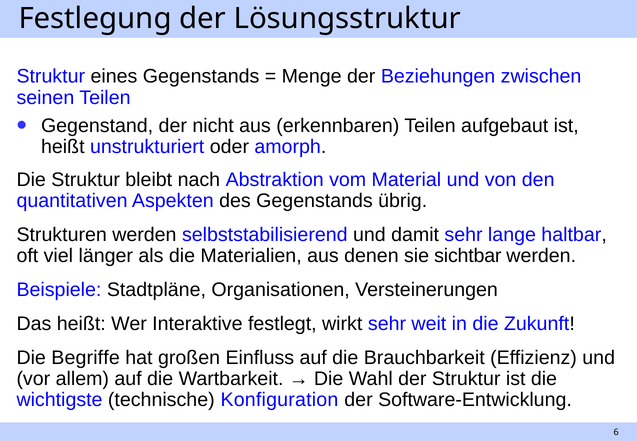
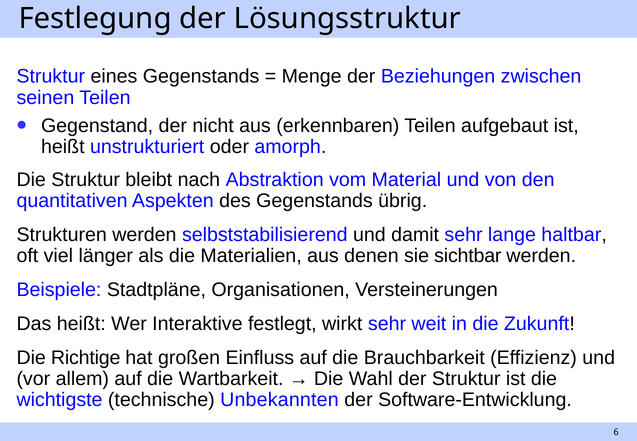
Begriffe: Begriffe -> Richtige
Konfiguration: Konfiguration -> Unbekannten
